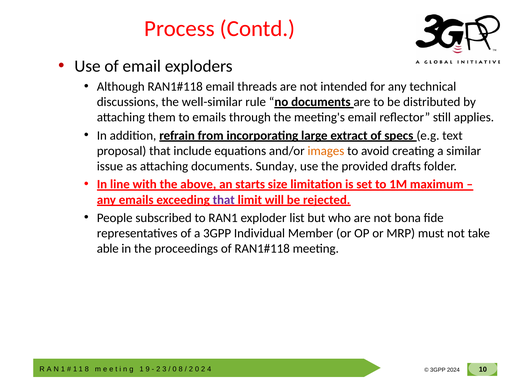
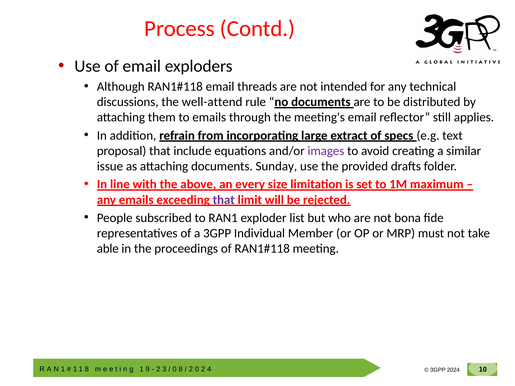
well-similar: well-similar -> well-attend
images colour: orange -> purple
starts: starts -> every
